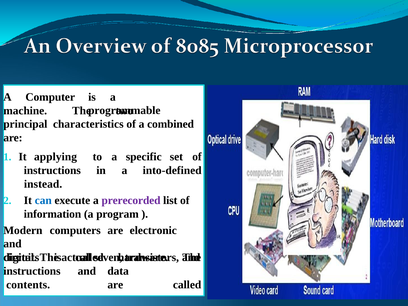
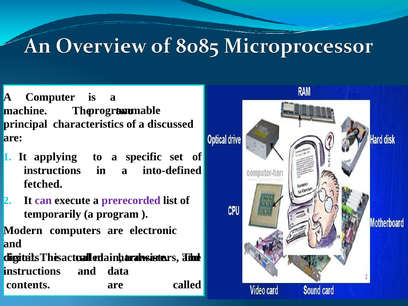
combined: combined -> discussed
instead: instead -> fetched
can colour: blue -> purple
information: information -> temporarily
seven: seven -> main
